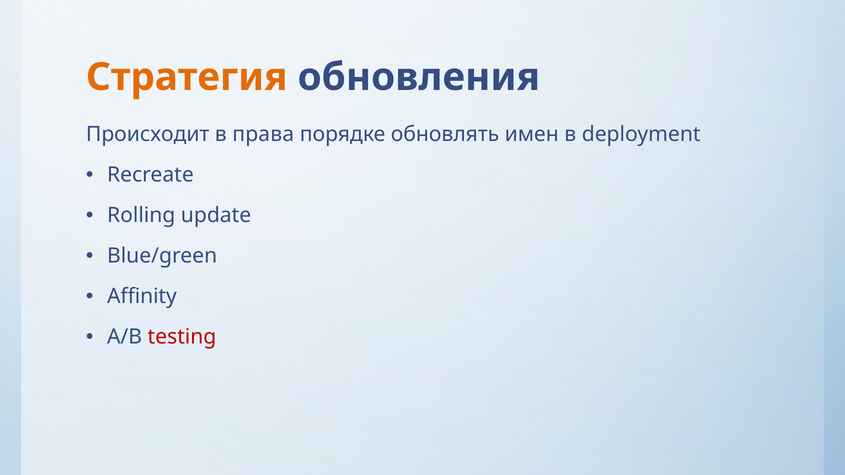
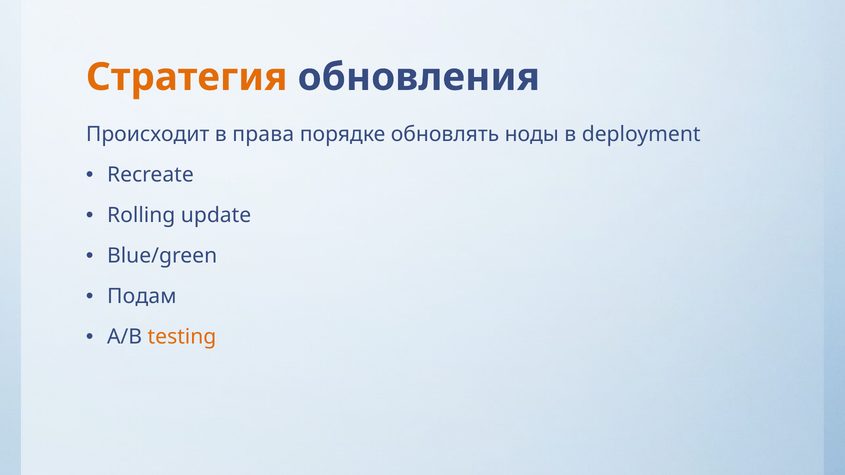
имен: имен -> ноды
Affinity: Affinity -> Подам
testing colour: red -> orange
